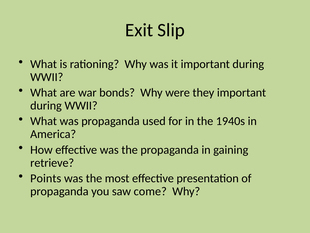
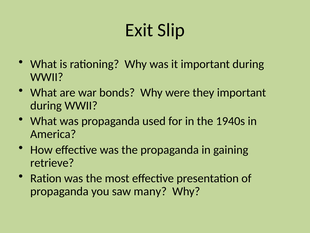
Points: Points -> Ration
come: come -> many
